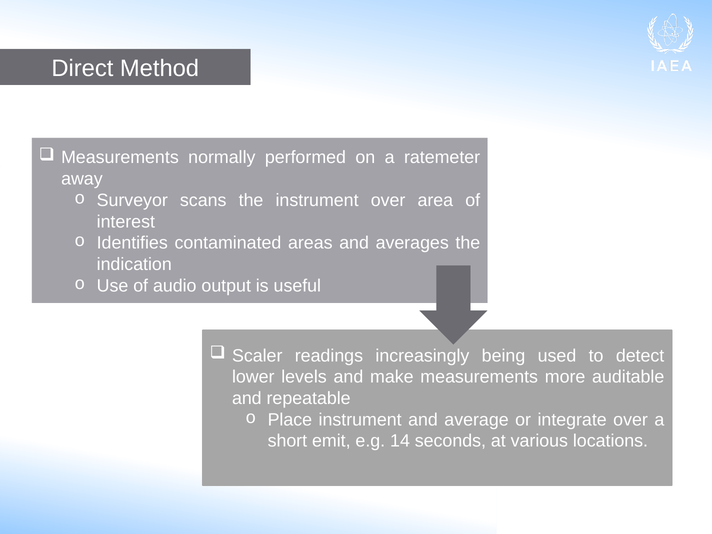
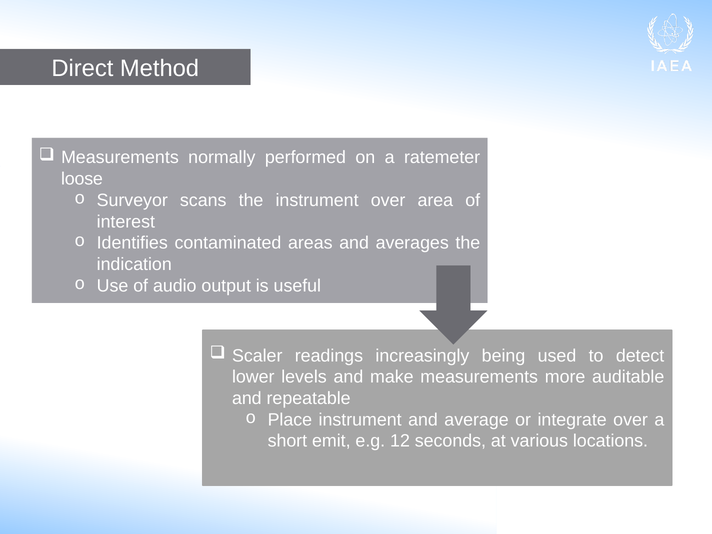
away: away -> loose
14: 14 -> 12
